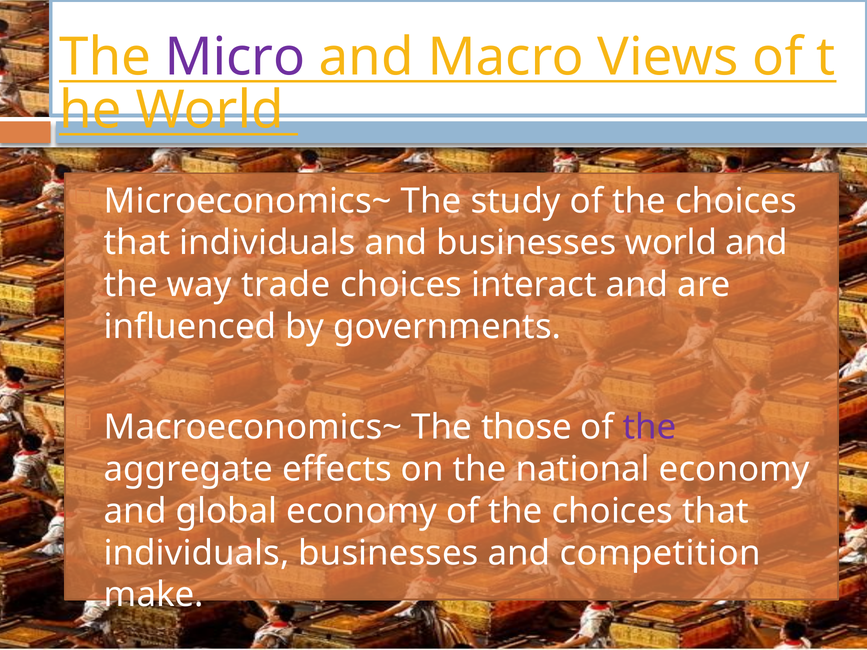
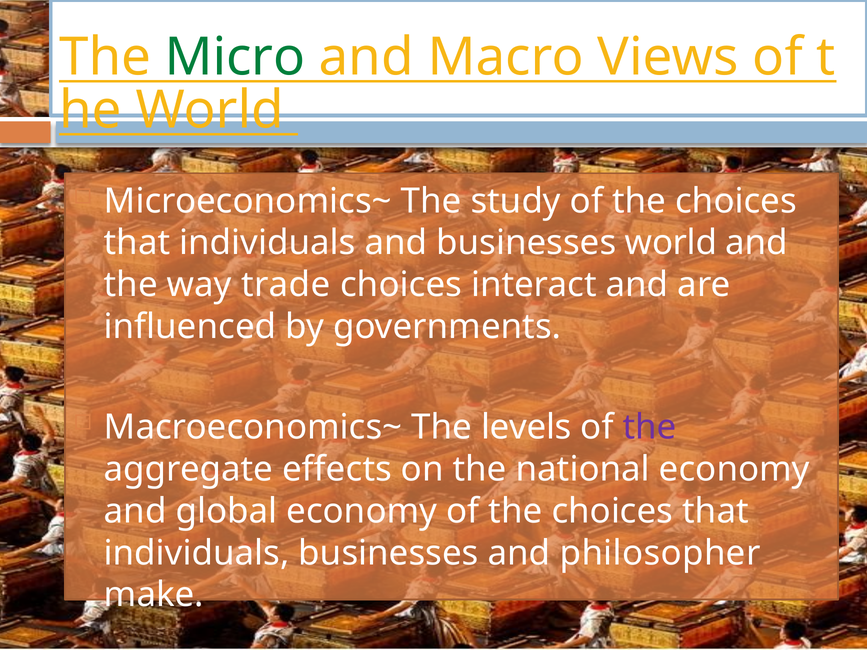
Micro colour: purple -> green
those: those -> levels
competition: competition -> philosopher
